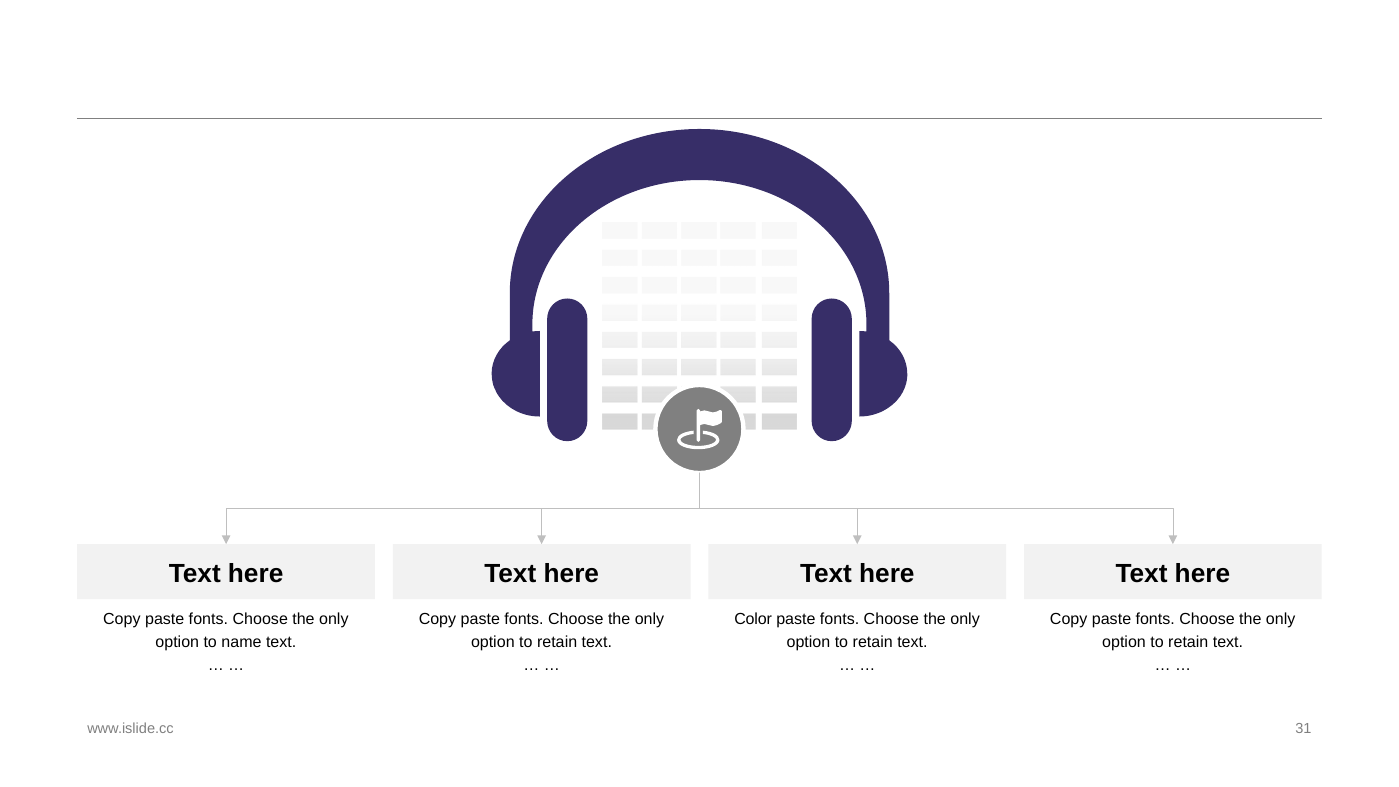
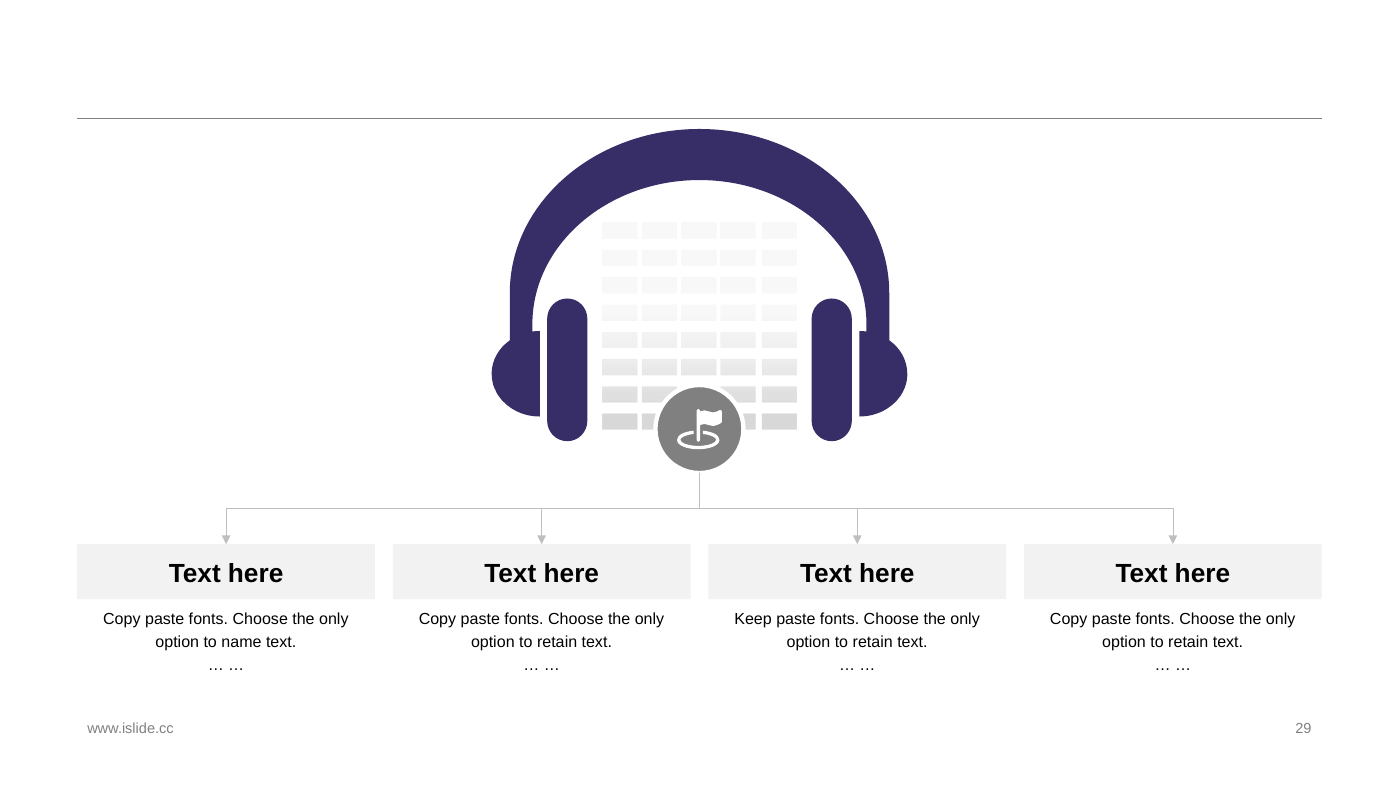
Color: Color -> Keep
31: 31 -> 29
